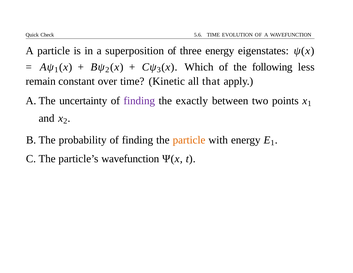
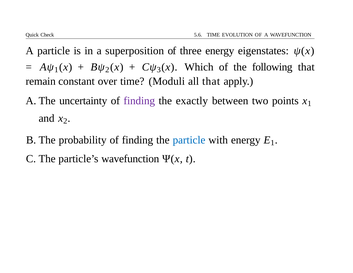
following less: less -> that
Kinetic: Kinetic -> Moduli
particle at (189, 140) colour: orange -> blue
